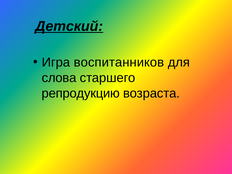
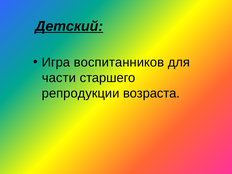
слова: слова -> части
репродукцию: репродукцию -> репродукции
